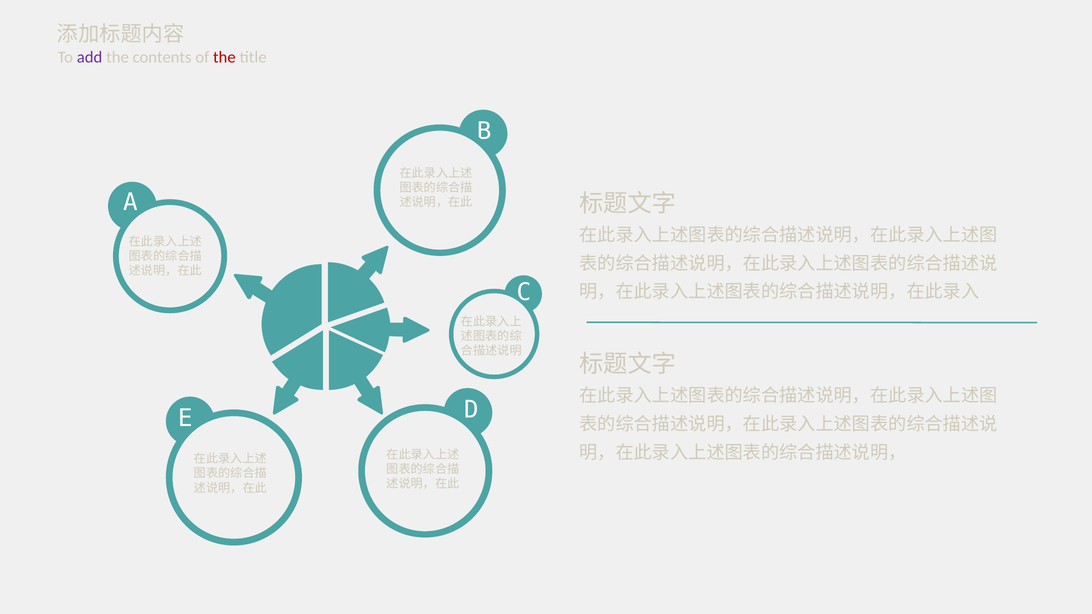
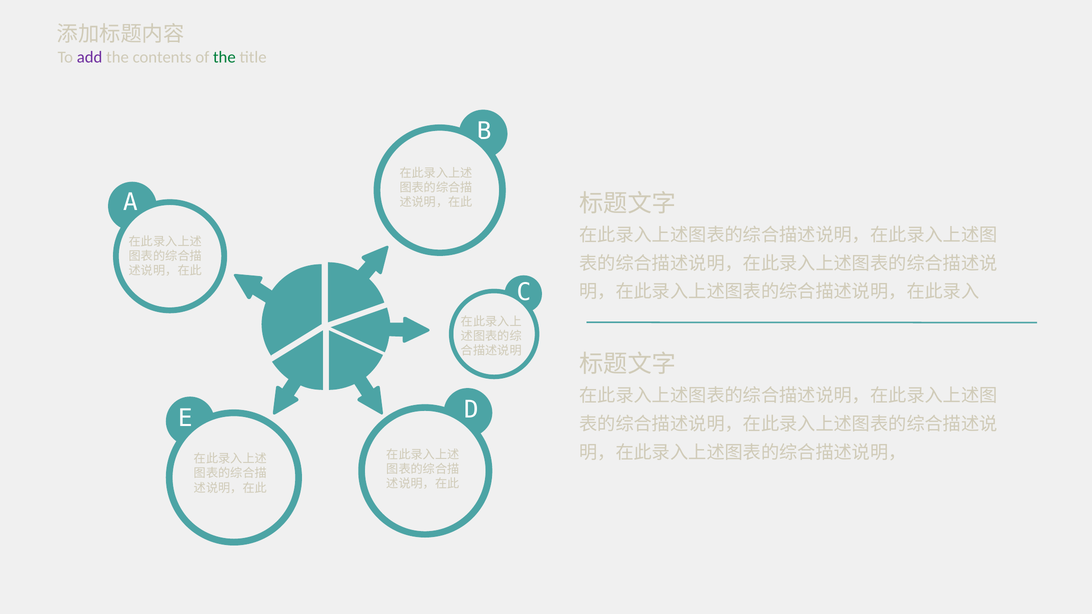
the at (224, 57) colour: red -> green
